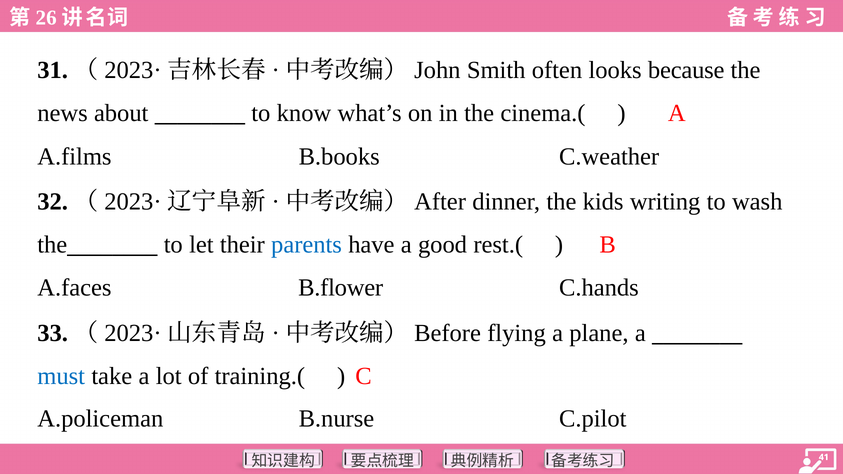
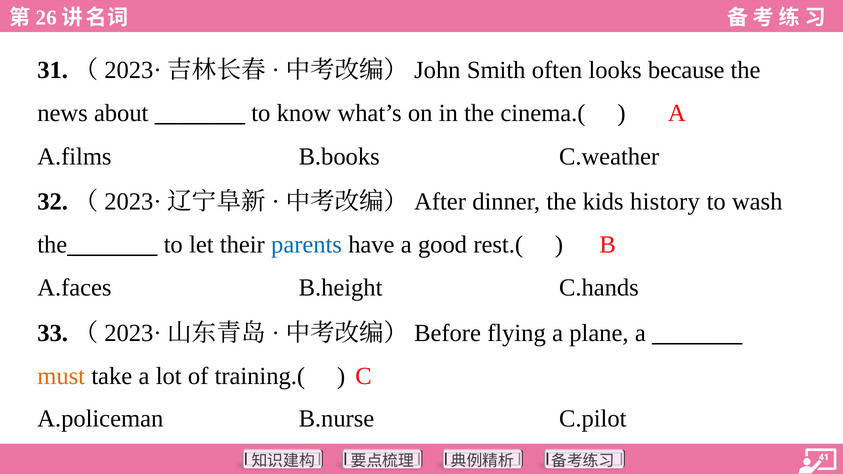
writing: writing -> history
B.flower: B.flower -> B.height
must colour: blue -> orange
